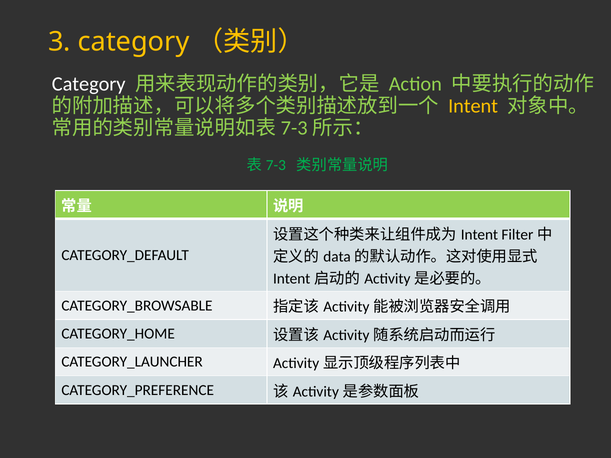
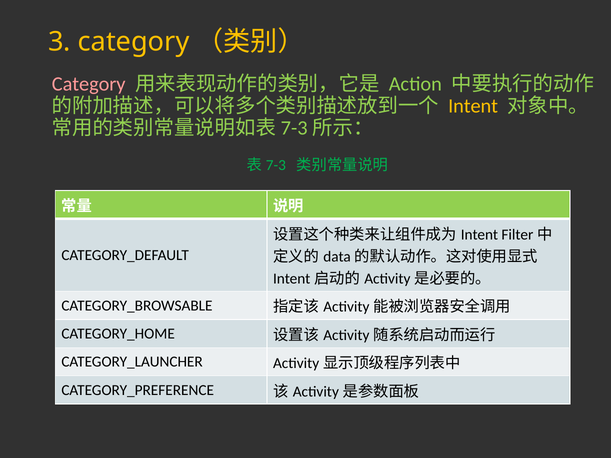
Category at (89, 84) colour: white -> pink
